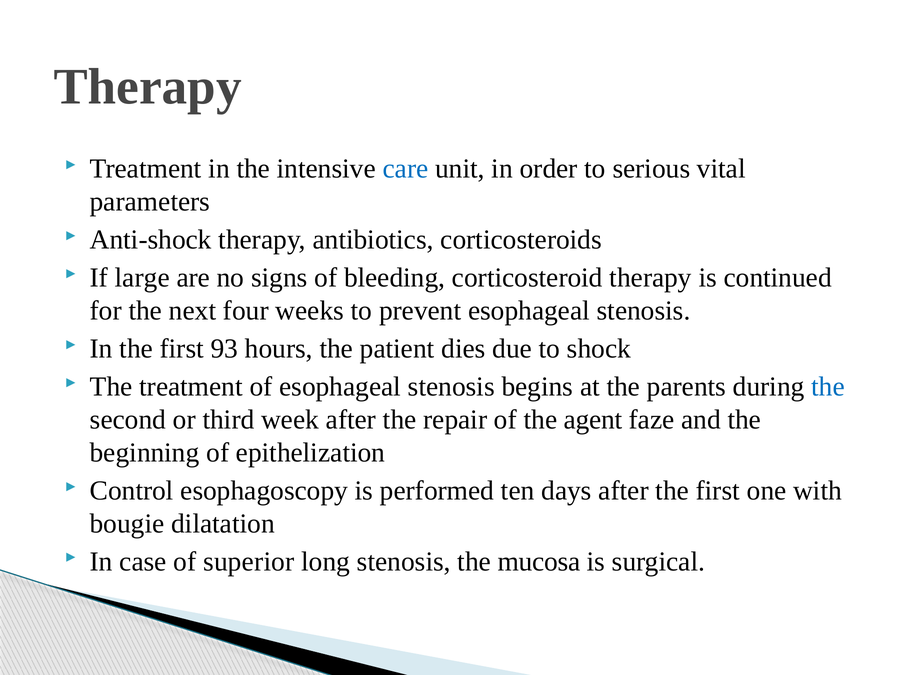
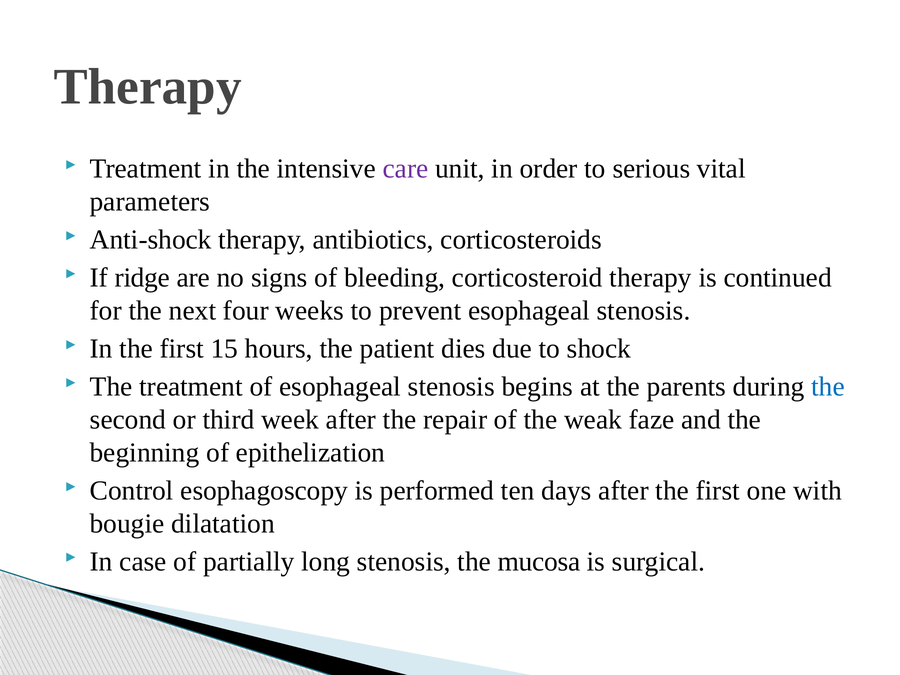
care colour: blue -> purple
large: large -> ridge
93: 93 -> 15
agent: agent -> weak
superior: superior -> partially
